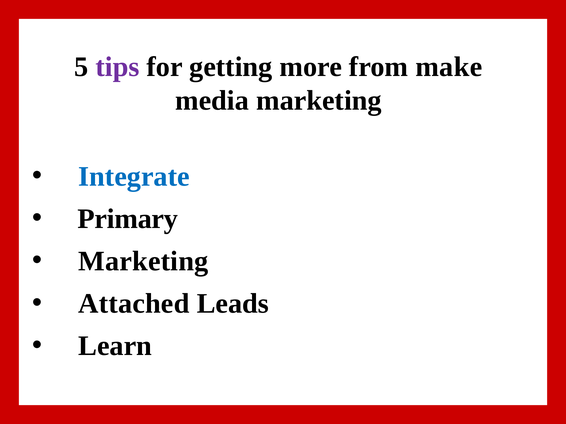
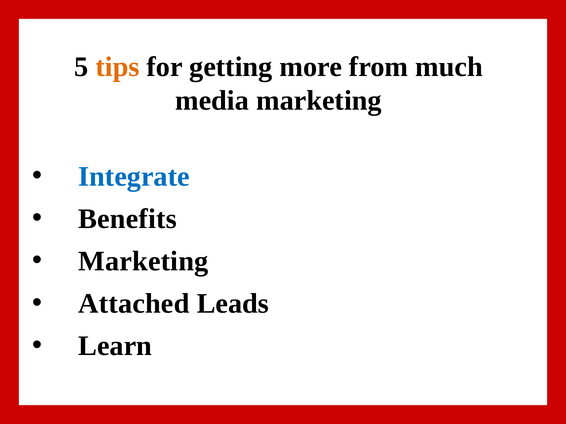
tips colour: purple -> orange
make: make -> much
Primary: Primary -> Benefits
